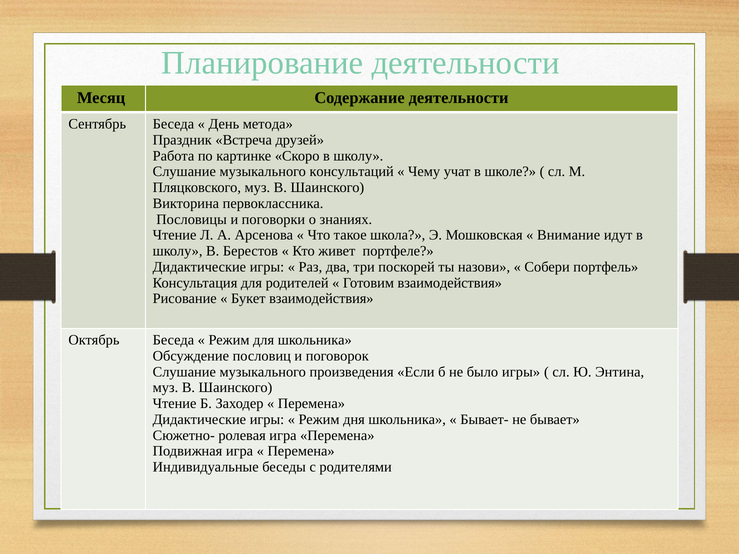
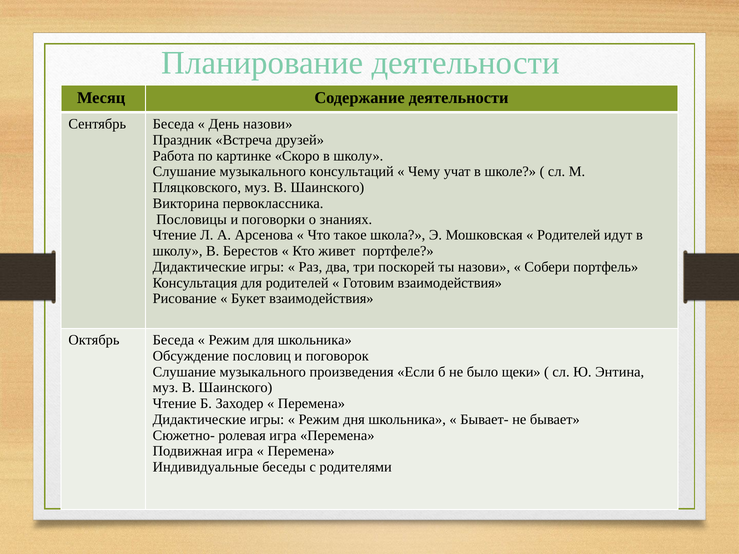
День метода: метода -> назови
Внимание at (569, 235): Внимание -> Родителей
было игры: игры -> щеки
